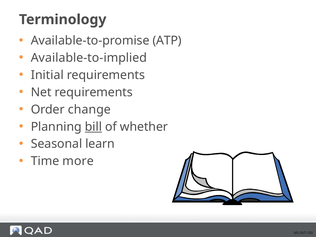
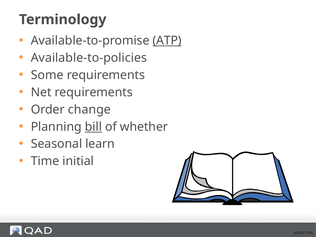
ATP underline: none -> present
Available-to-implied: Available-to-implied -> Available-to-policies
Initial: Initial -> Some
more: more -> initial
